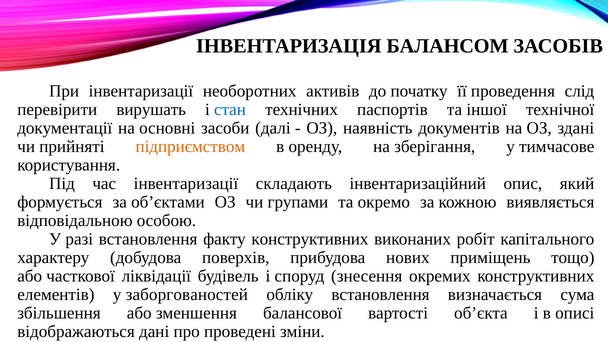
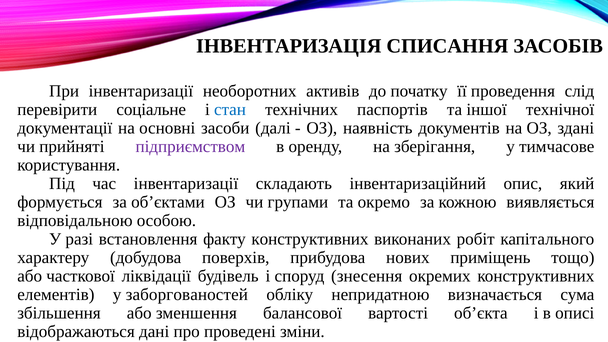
БАЛАНСОМ: БАЛАНСОМ -> СПИСАННЯ
вирушать: вирушать -> соціальне
підприємством colour: orange -> purple
обліку встановлення: встановлення -> непридатною
